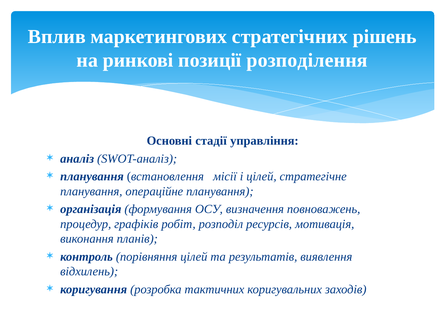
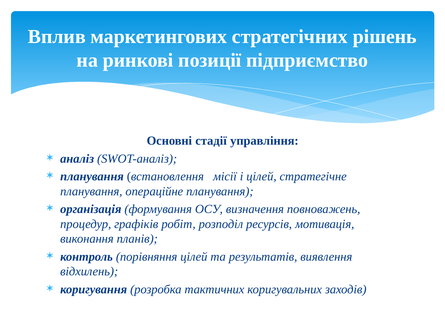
розподілення: розподілення -> підприємство
